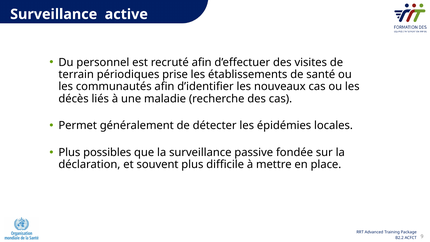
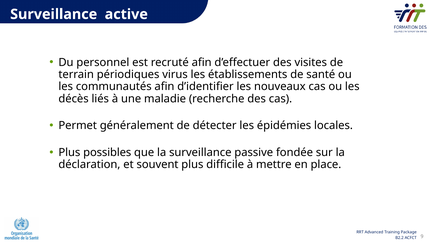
prise: prise -> virus
